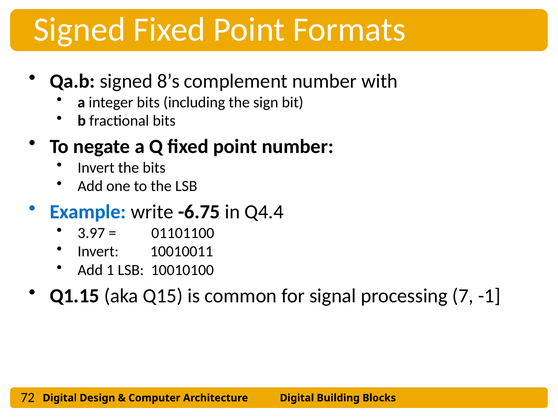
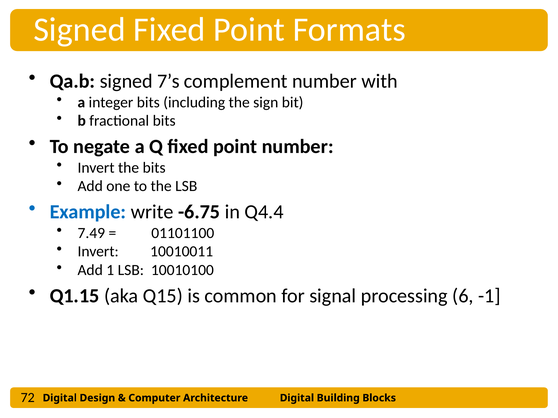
8’s: 8’s -> 7’s
3.97: 3.97 -> 7.49
7: 7 -> 6
